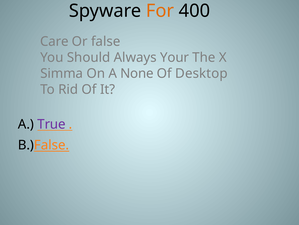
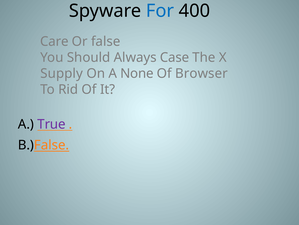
For colour: orange -> blue
Your: Your -> Case
Simma: Simma -> Supply
Desktop: Desktop -> Browser
